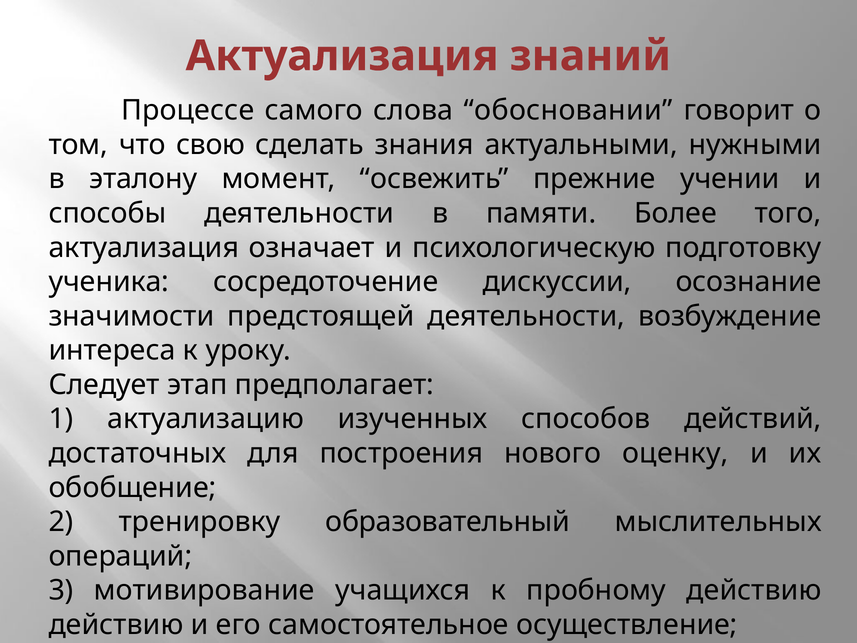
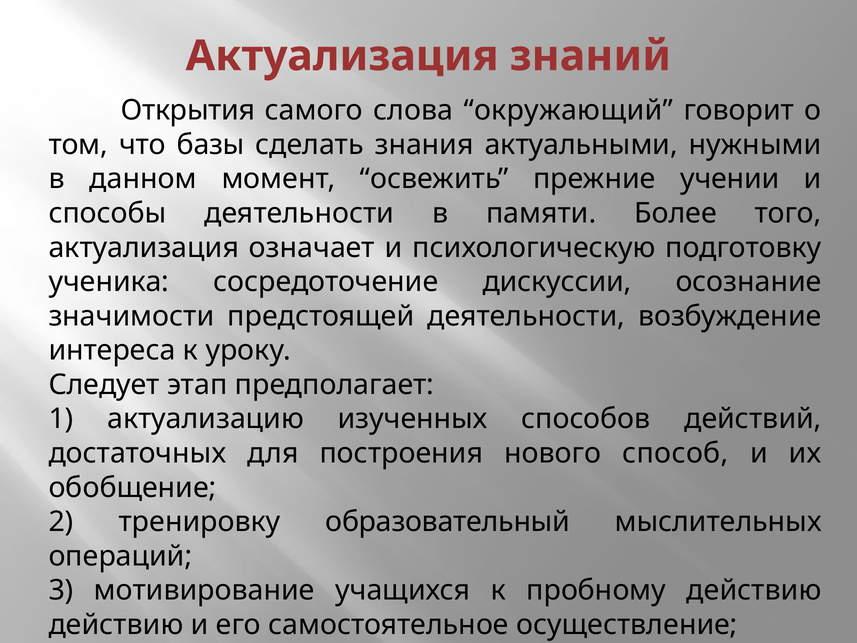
Процессе: Процессе -> Открытия
слова обосновании: обосновании -> окружающий
свою: свою -> базы
эталону: эталону -> данном
оценку: оценку -> способ
